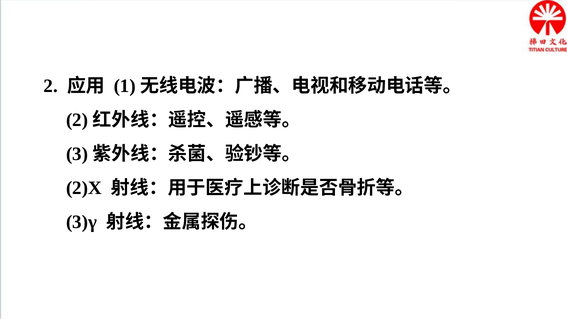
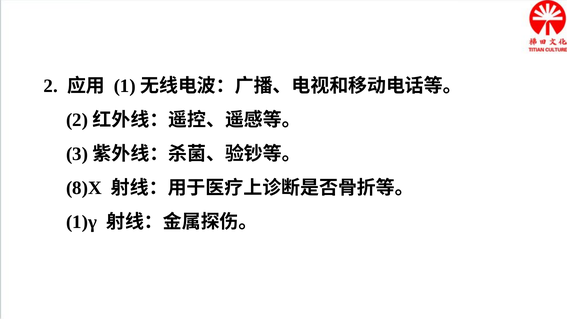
2)X: 2)X -> 8)X
3)γ: 3)γ -> 1)γ
